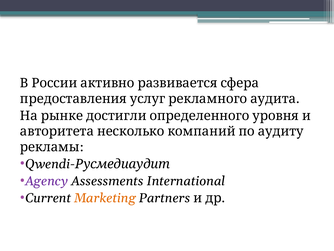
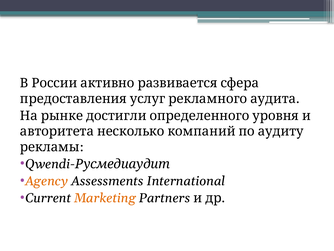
Agency colour: purple -> orange
